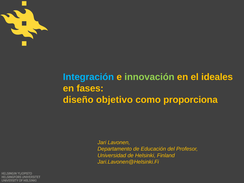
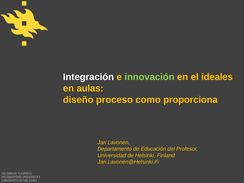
Integración colour: light blue -> white
fases: fases -> aulas
objetivo: objetivo -> proceso
